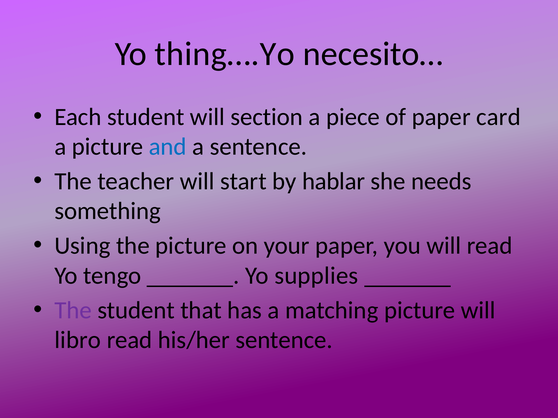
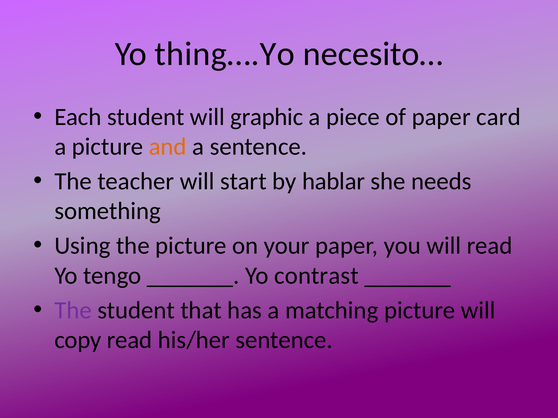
section: section -> graphic
and colour: blue -> orange
supplies: supplies -> contrast
libro: libro -> copy
